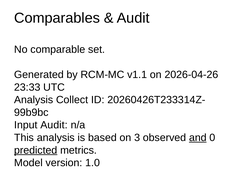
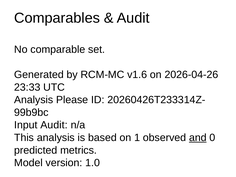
v1.1: v1.1 -> v1.6
Collect: Collect -> Please
3: 3 -> 1
predicted underline: present -> none
